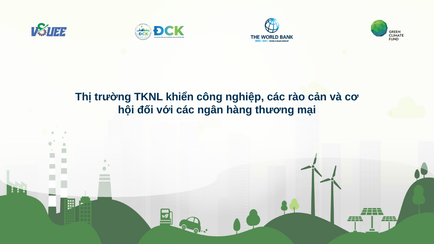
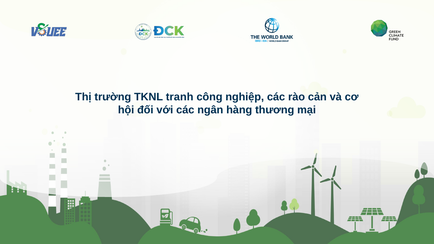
khiển: khiển -> tranh
